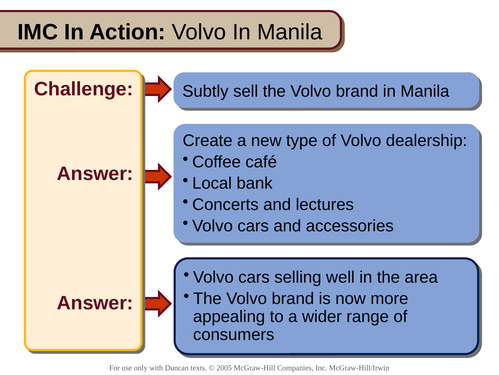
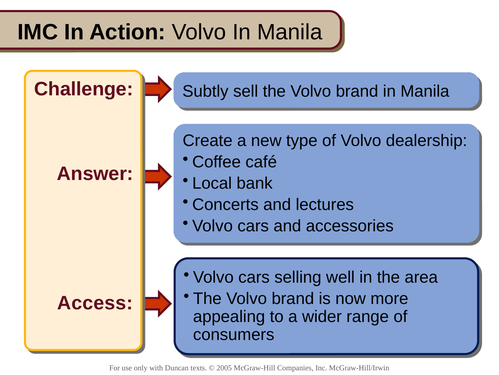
Answer at (95, 302): Answer -> Access
